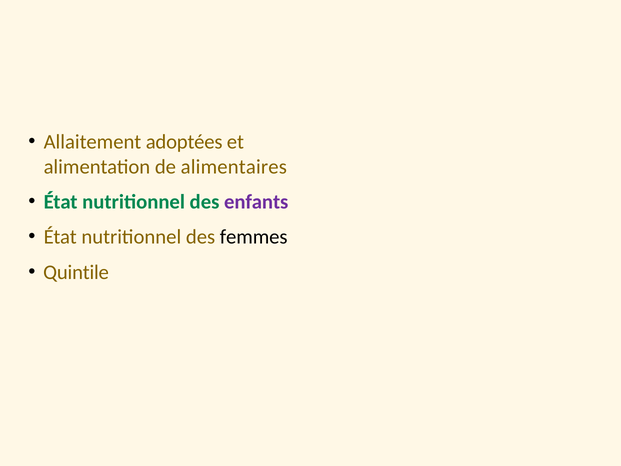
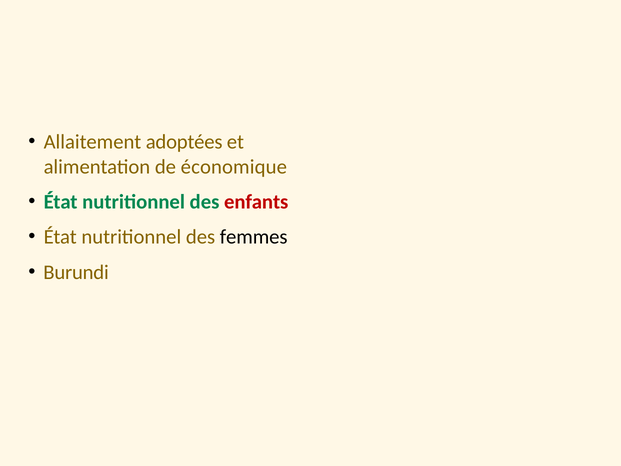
alimentaires: alimentaires -> économique
enfants colour: purple -> red
Quintile: Quintile -> Burundi
